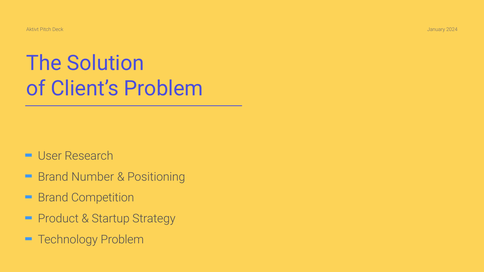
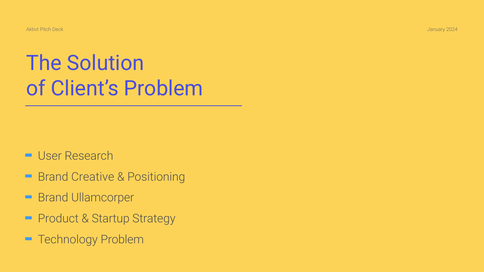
Number: Number -> Creative
Competition: Competition -> Ullamcorper
